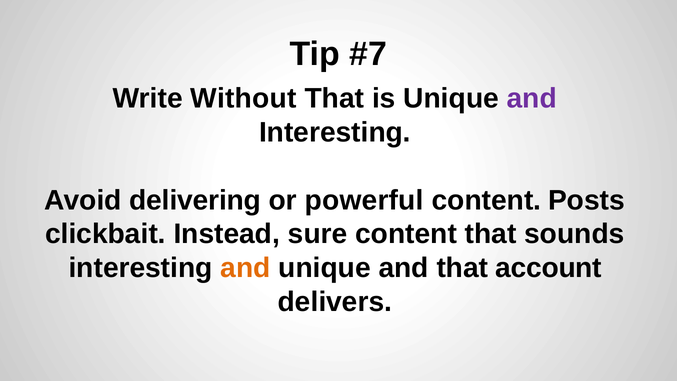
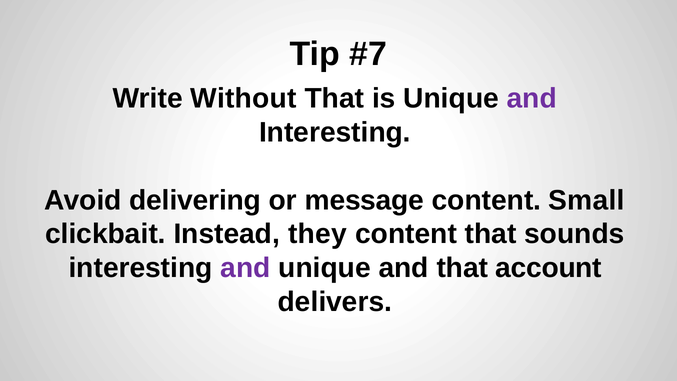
powerful: powerful -> message
Posts: Posts -> Small
sure: sure -> they
and at (245, 268) colour: orange -> purple
